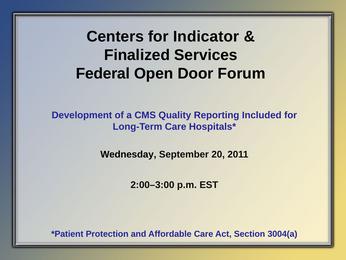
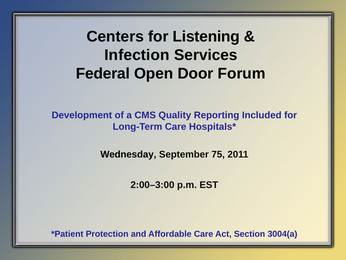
Indicator: Indicator -> Listening
Finalized: Finalized -> Infection
20: 20 -> 75
